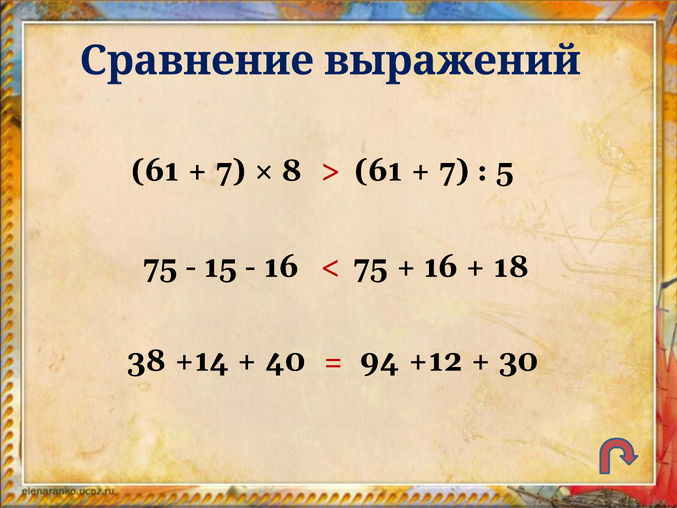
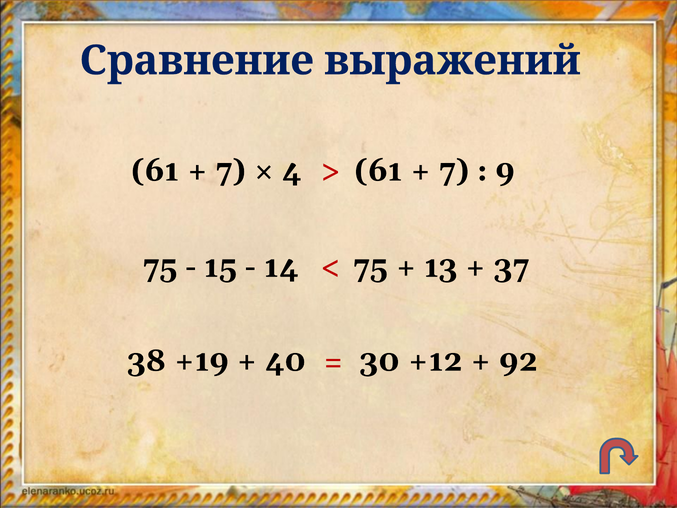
8: 8 -> 4
5: 5 -> 9
16 at (281, 267): 16 -> 14
16 at (441, 267): 16 -> 13
18: 18 -> 37
+14: +14 -> +19
94: 94 -> 30
30: 30 -> 92
